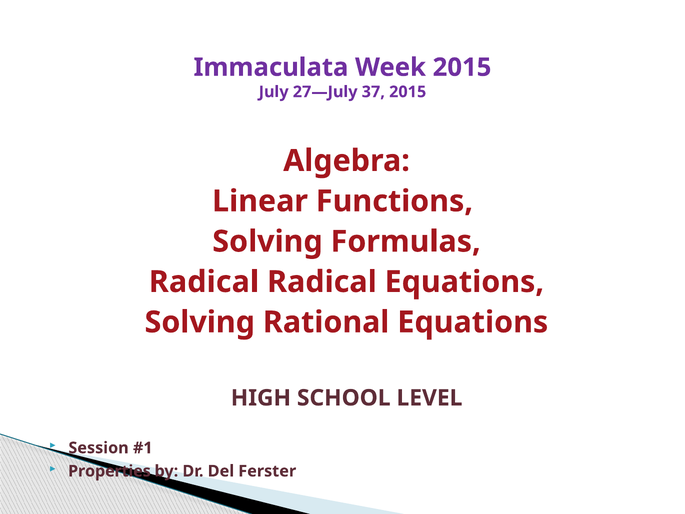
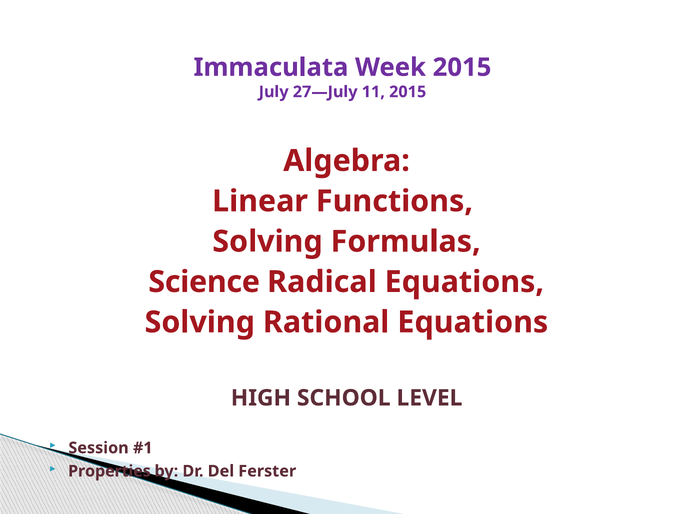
37: 37 -> 11
Radical at (204, 282): Radical -> Science
